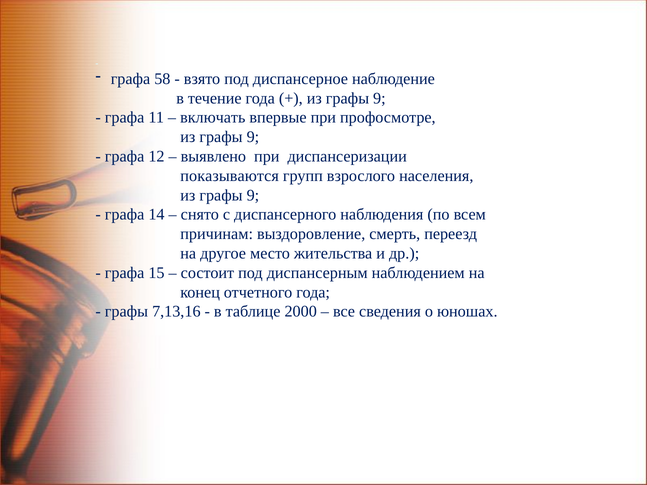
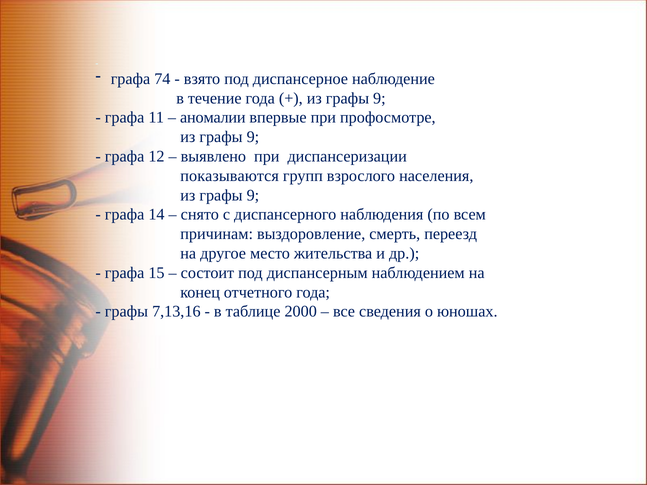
58: 58 -> 74
включать: включать -> аномалии
